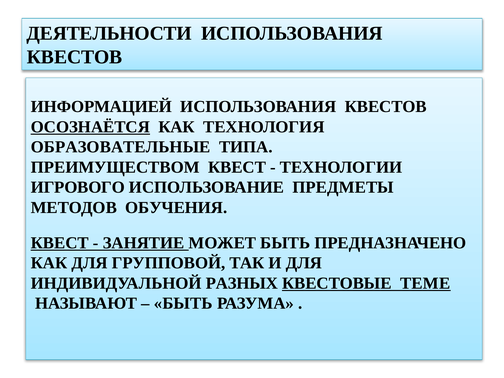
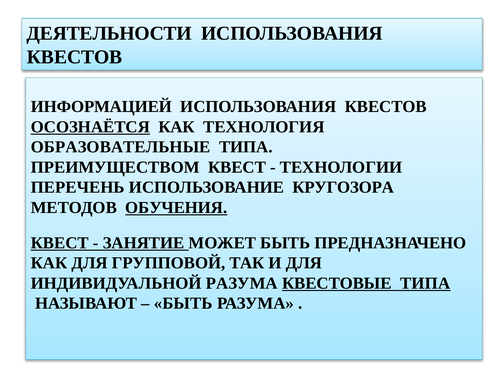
ИГРОВОГО: ИГРОВОГО -> ПЕРЕЧЕНЬ
ПРЕДМЕТЫ: ПРЕДМЕТЫ -> КРУГОЗОРА
ОБУЧЕНИЯ underline: none -> present
ИНДИВИДУАЛЬНОЙ РАЗНЫХ: РАЗНЫХ -> РАЗУМА
КВЕСТОВЫЕ ТЕМЕ: ТЕМЕ -> ТИПА
